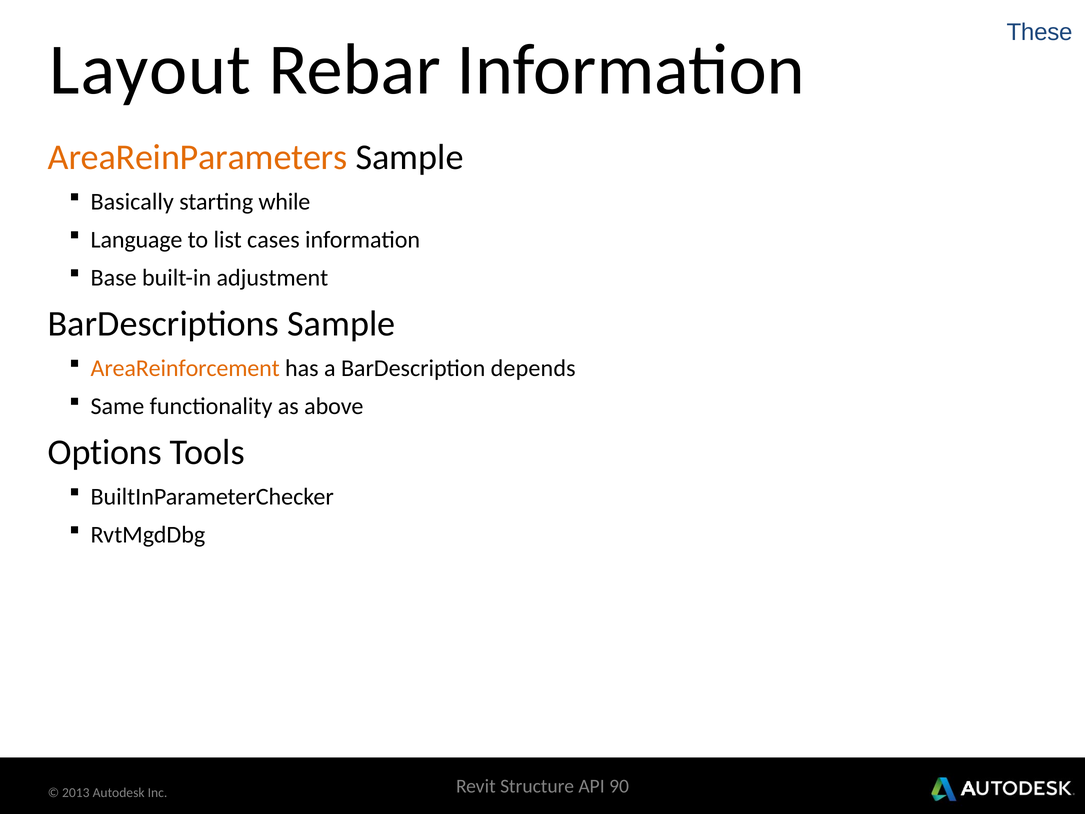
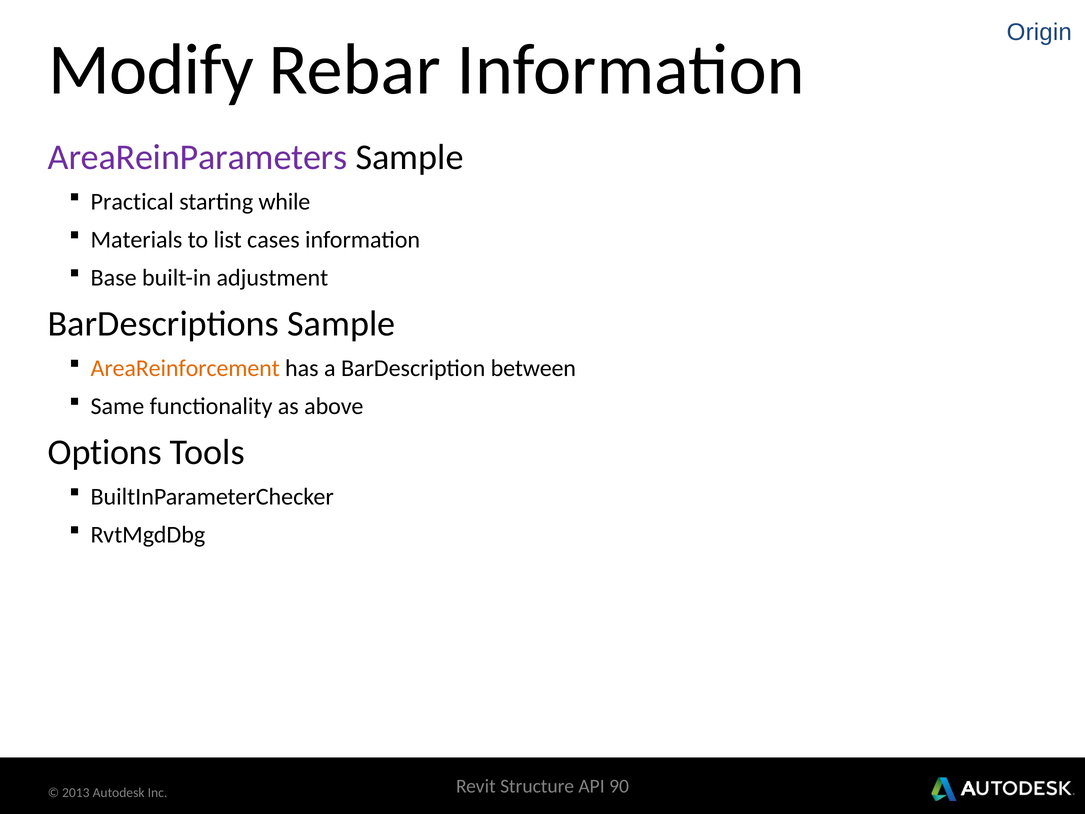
These: These -> Origin
Layout: Layout -> Modify
AreaReinParameters colour: orange -> purple
Basically: Basically -> Practical
Language: Language -> Materials
depends: depends -> between
